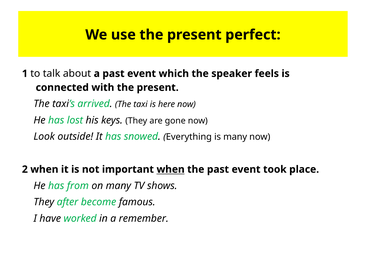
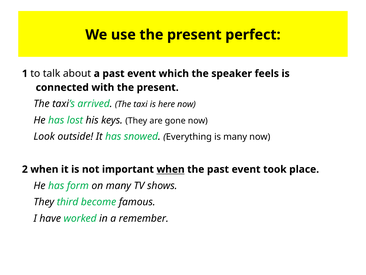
from: from -> form
after: after -> third
